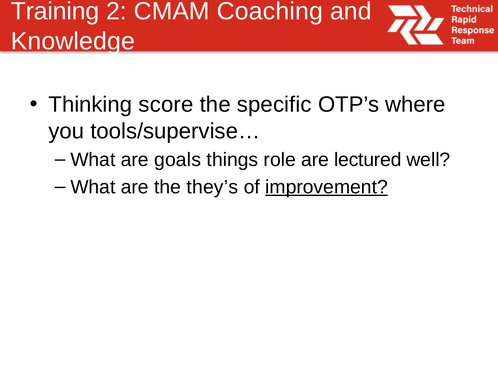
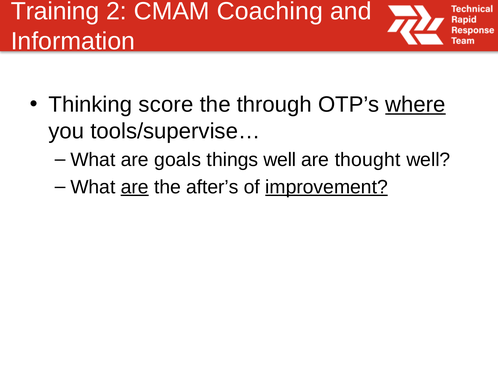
Knowledge: Knowledge -> Information
specific: specific -> through
where underline: none -> present
things role: role -> well
lectured: lectured -> thought
are at (135, 187) underline: none -> present
they’s: they’s -> after’s
